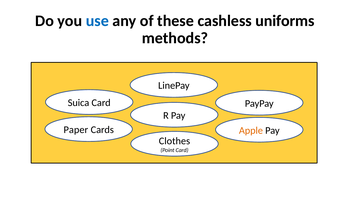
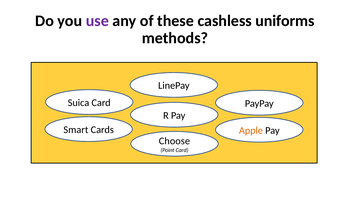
use colour: blue -> purple
Paper: Paper -> Smart
Clothes: Clothes -> Choose
